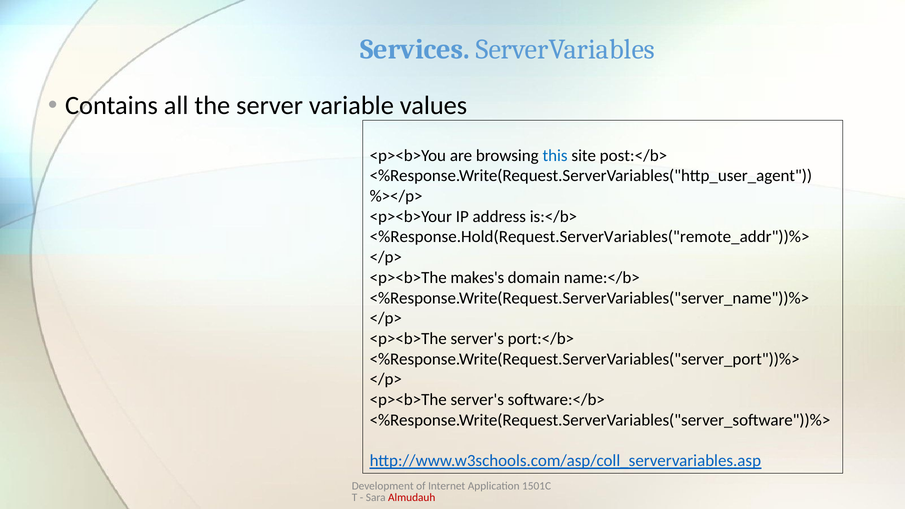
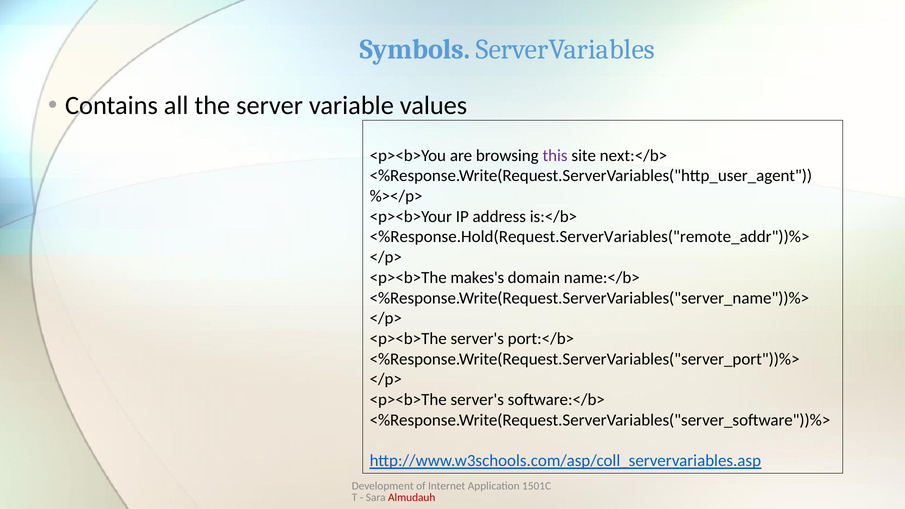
Services: Services -> Symbols
this colour: blue -> purple
post:</b>: post:</b> -> next:</b>
